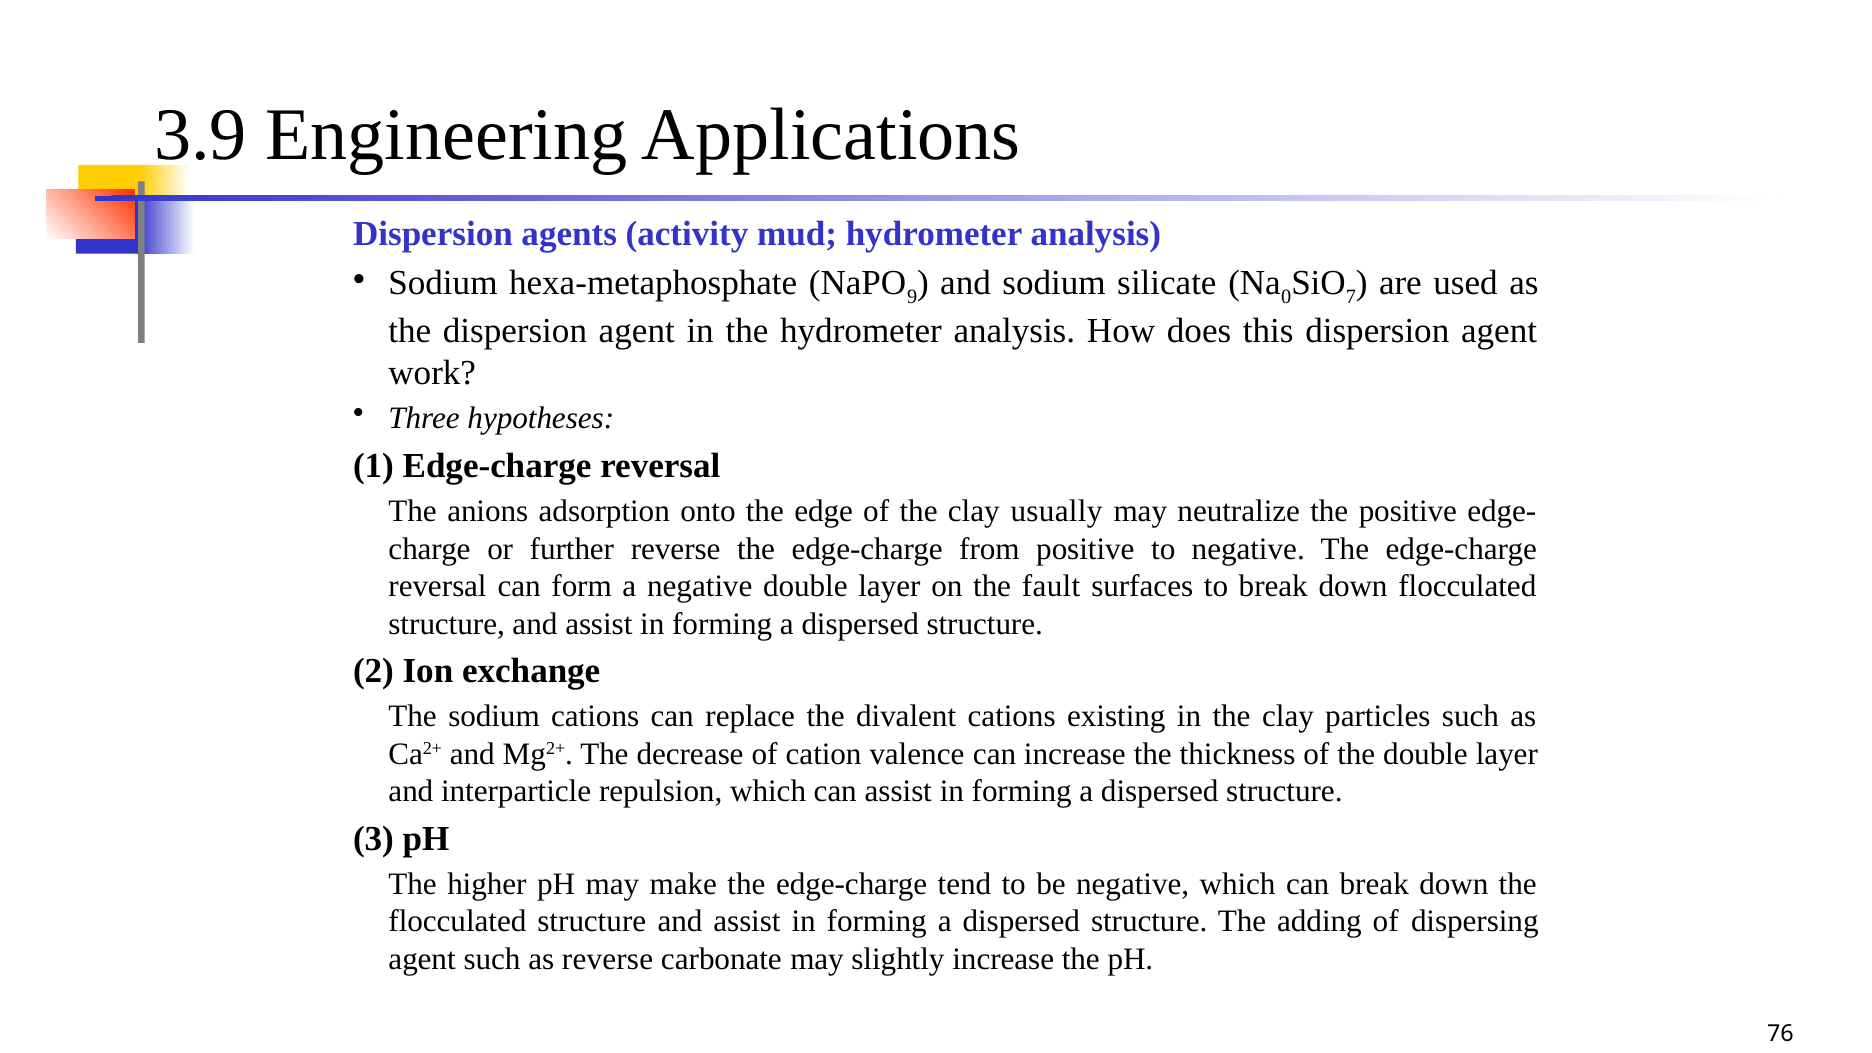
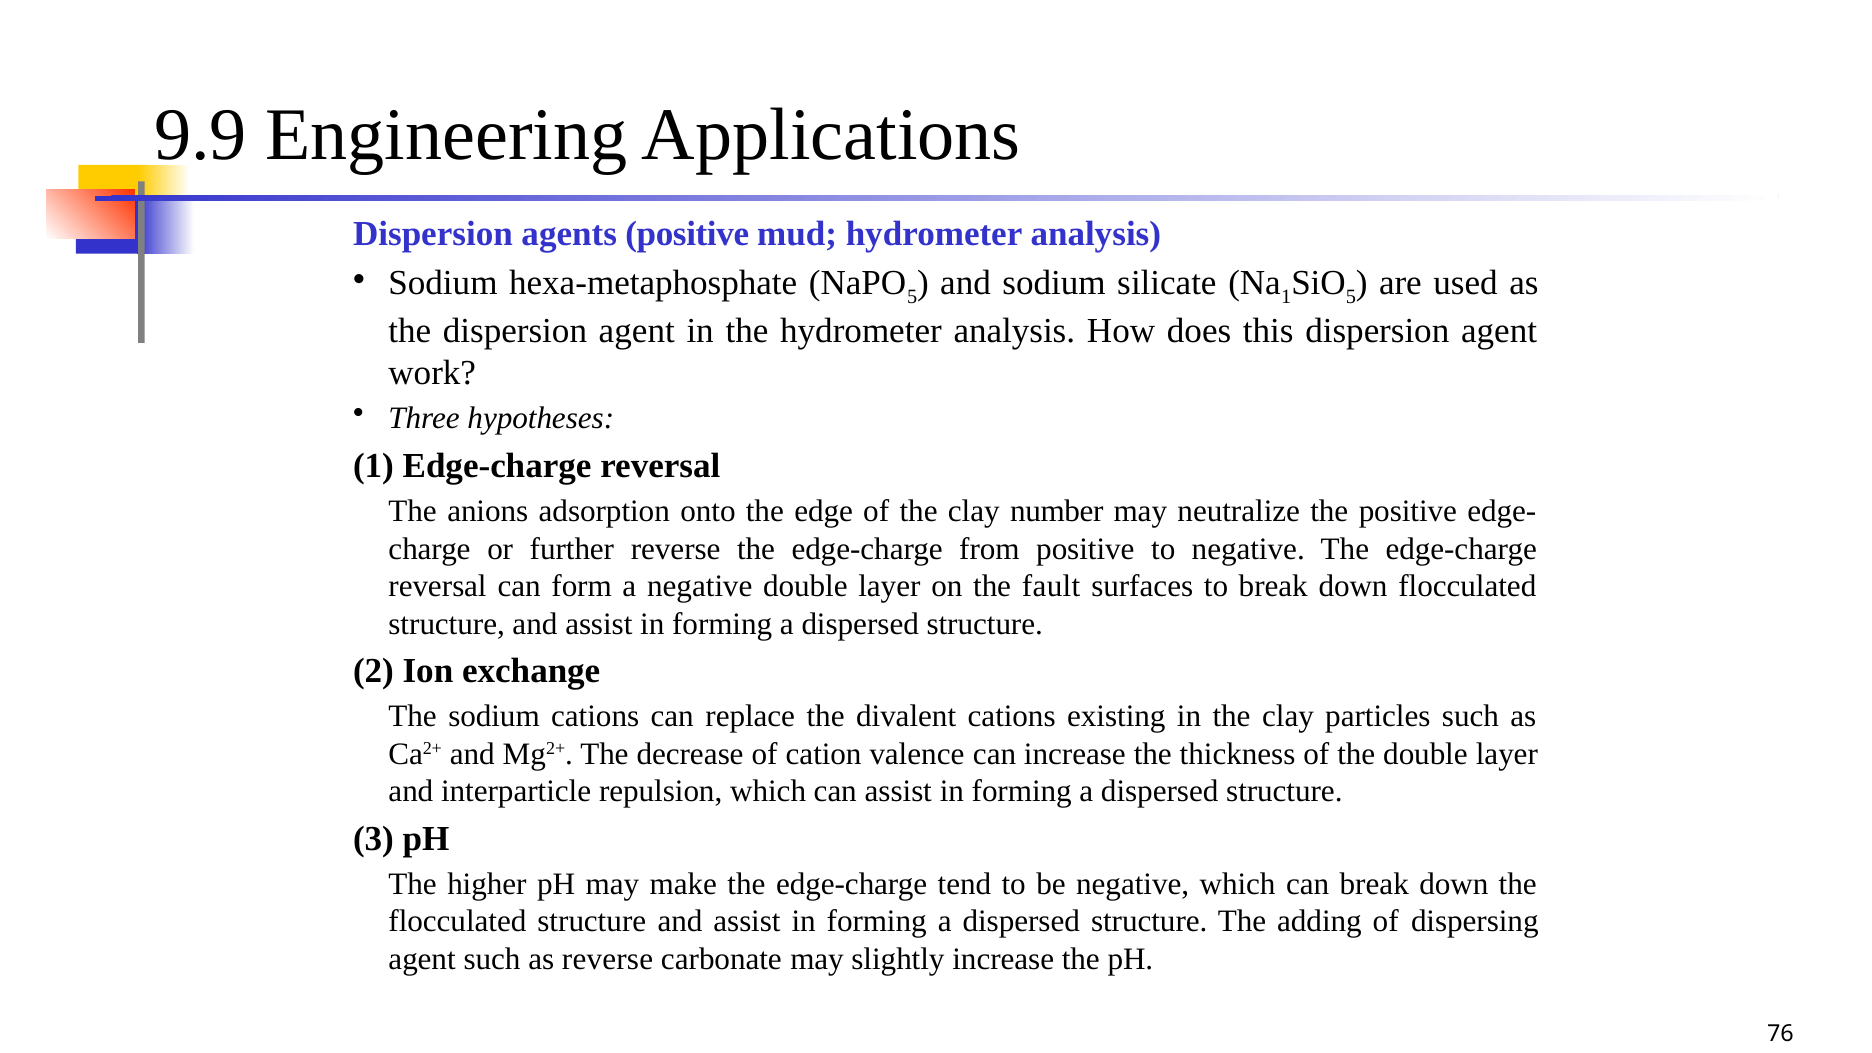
3.9: 3.9 -> 9.9
agents activity: activity -> positive
9 at (912, 297): 9 -> 5
0 at (1286, 297): 0 -> 1
7 at (1351, 297): 7 -> 5
usually: usually -> number
